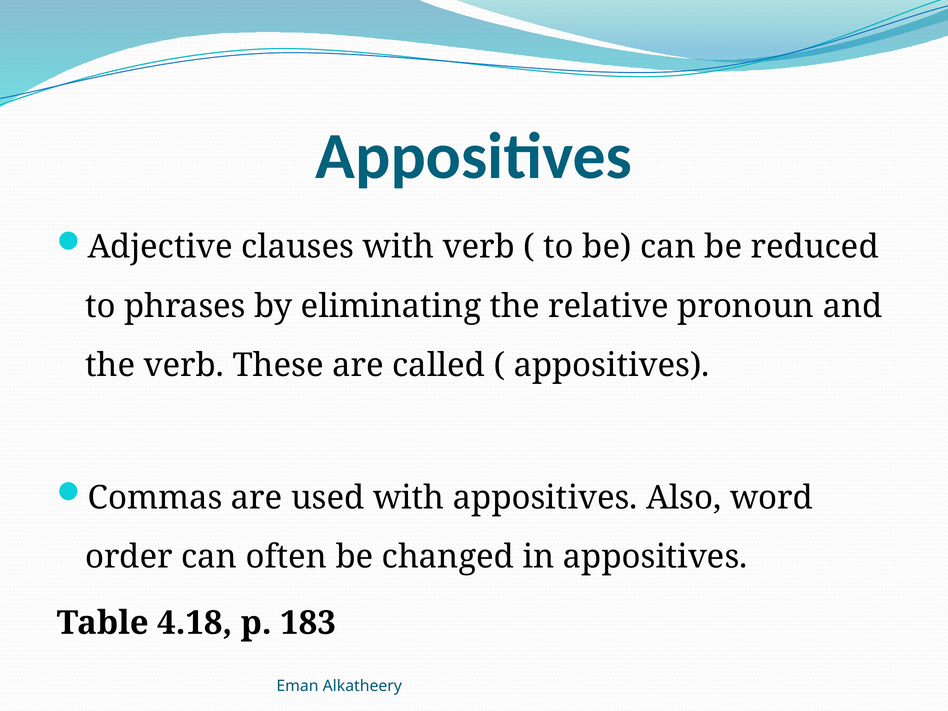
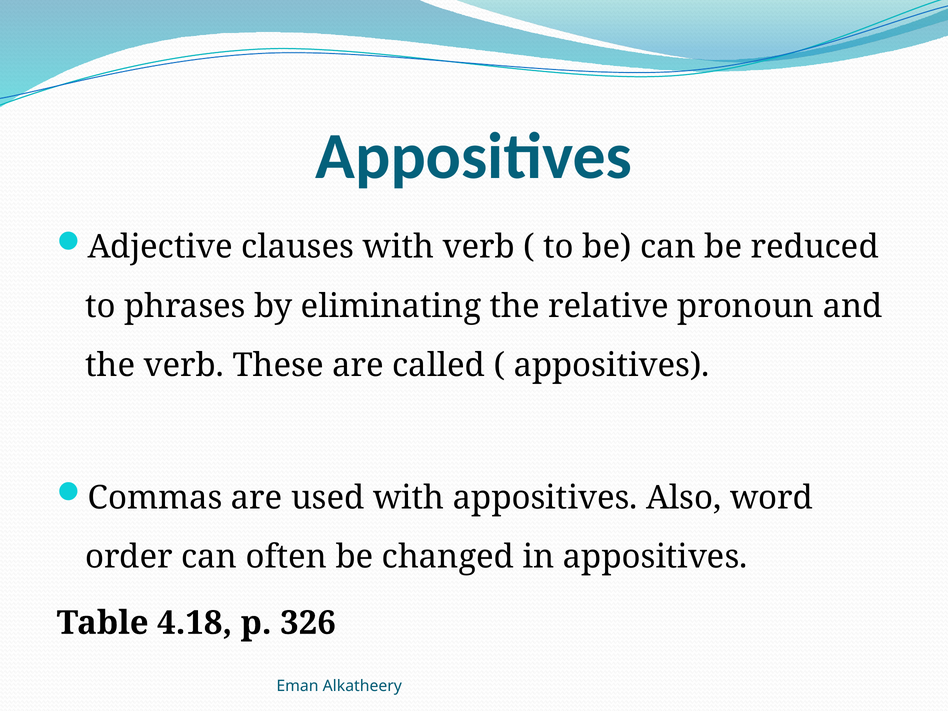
183: 183 -> 326
